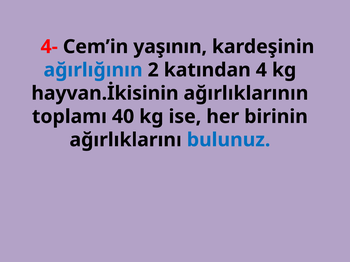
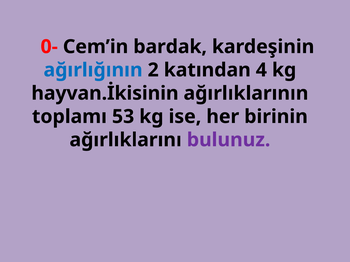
4-: 4- -> 0-
yaşının: yaşının -> bardak
40: 40 -> 53
bulunuz colour: blue -> purple
